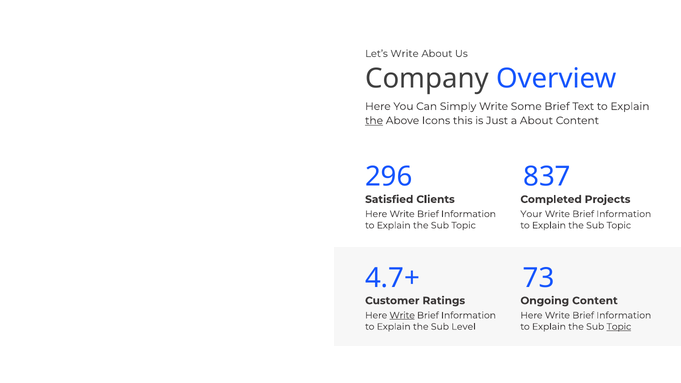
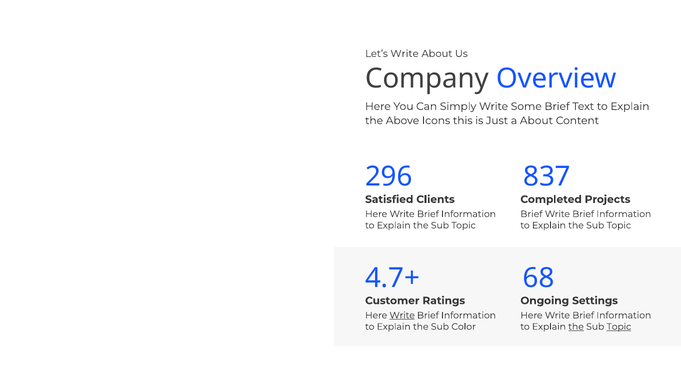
the at (374, 121) underline: present -> none
Your at (531, 214): Your -> Brief
73: 73 -> 68
Ongoing Content: Content -> Settings
Level: Level -> Color
the at (576, 327) underline: none -> present
